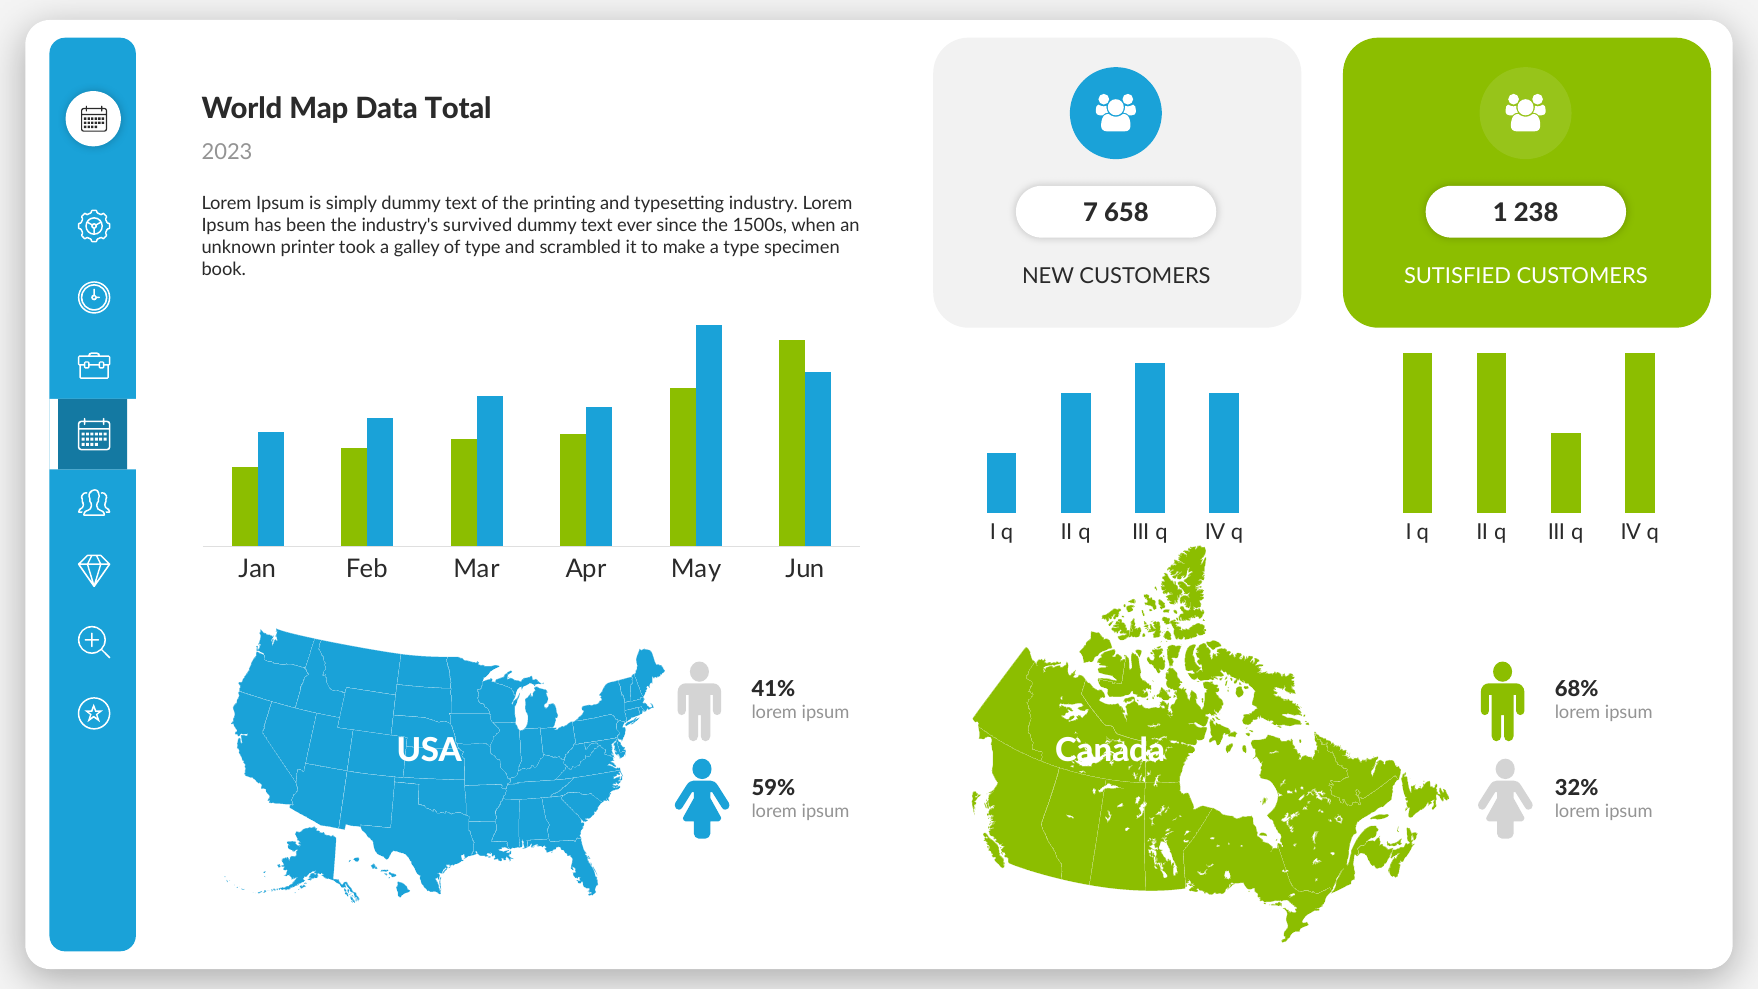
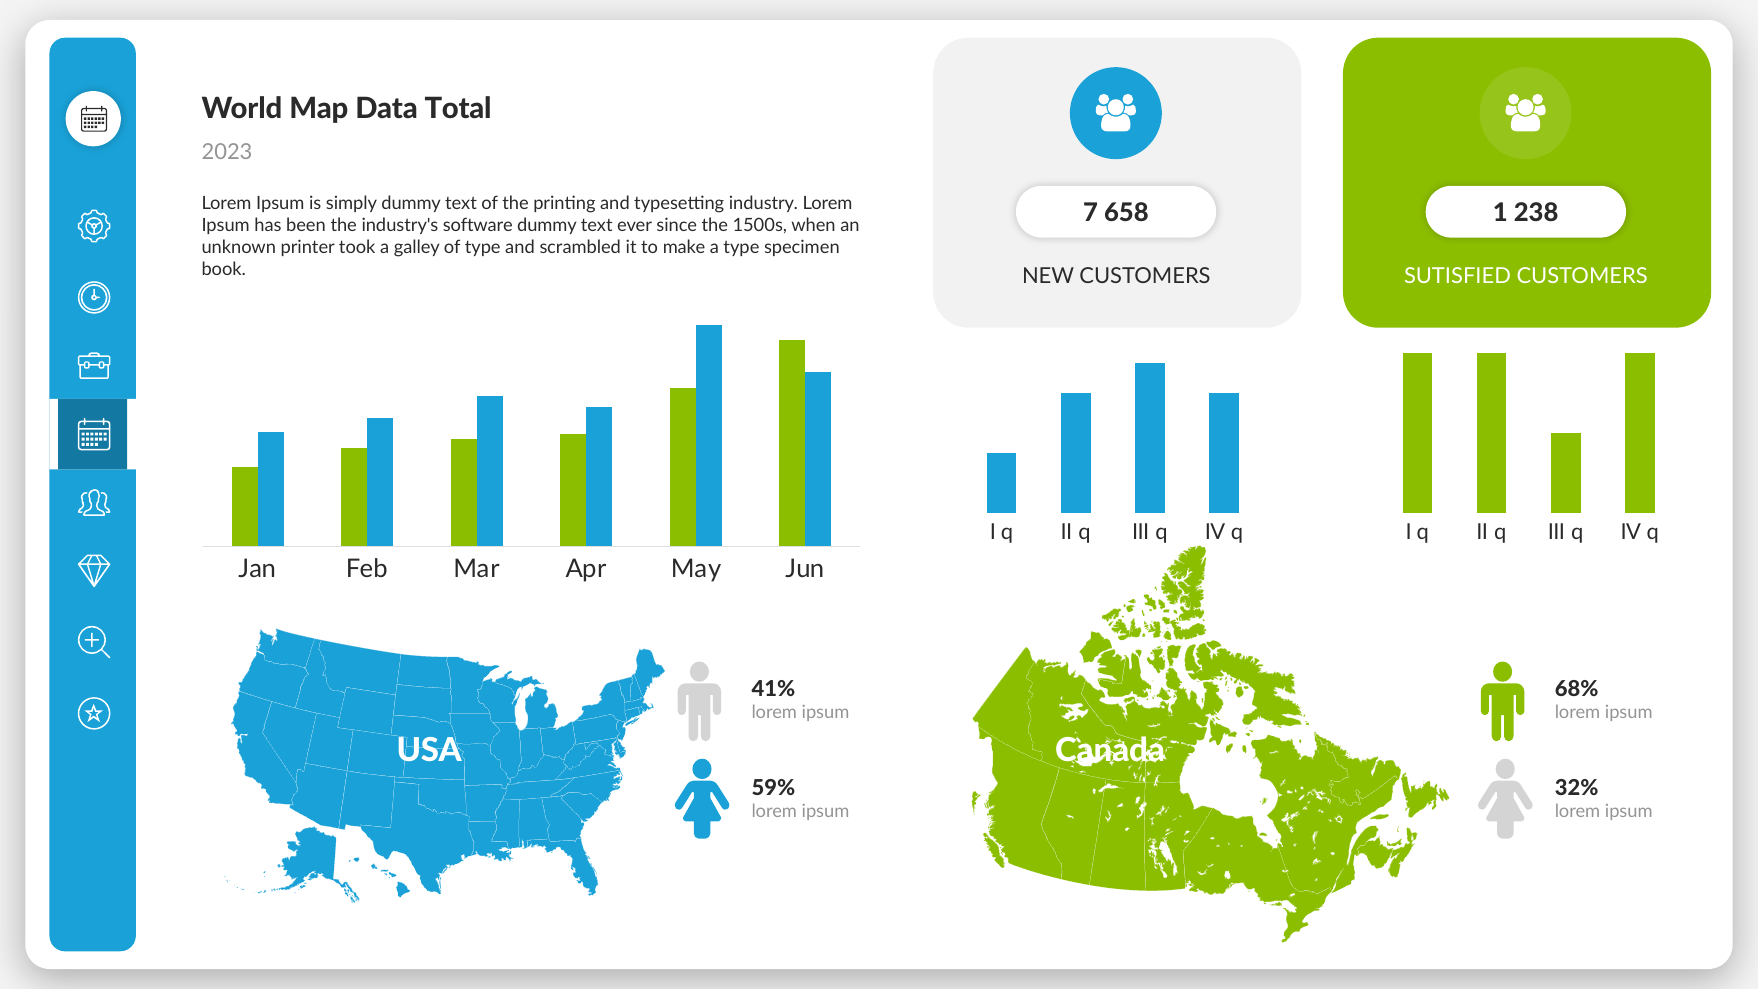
survived: survived -> software
